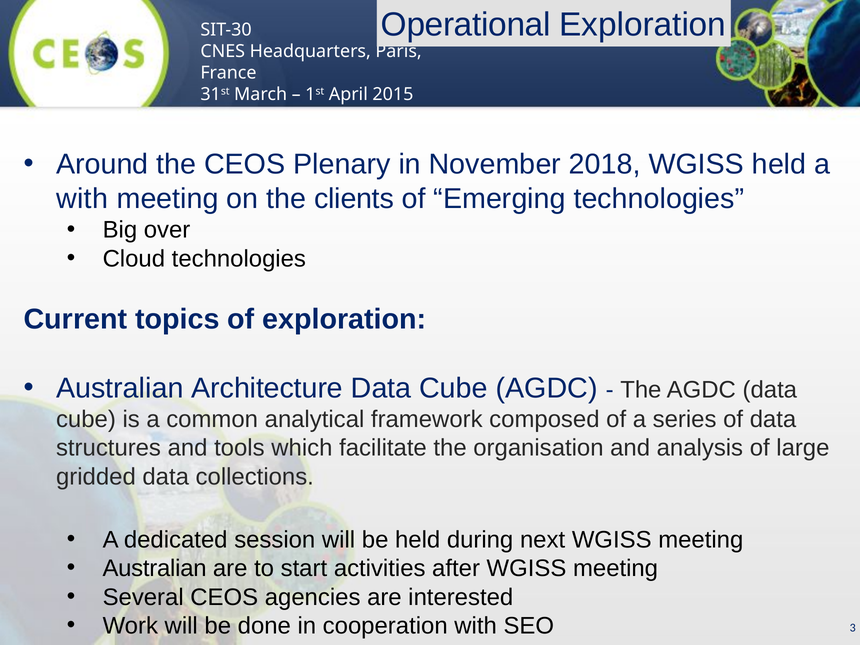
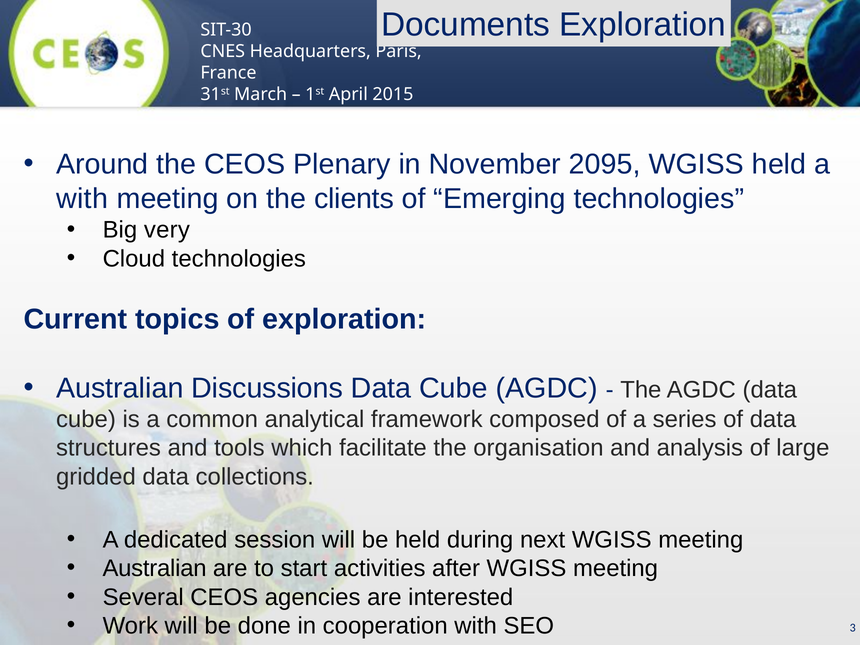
Operational: Operational -> Documents
2018: 2018 -> 2095
over: over -> very
Architecture: Architecture -> Discussions
